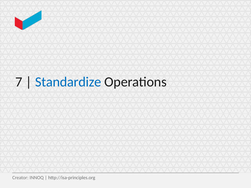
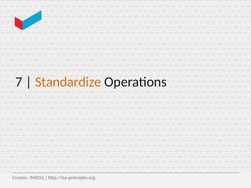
Standardize colour: blue -> orange
